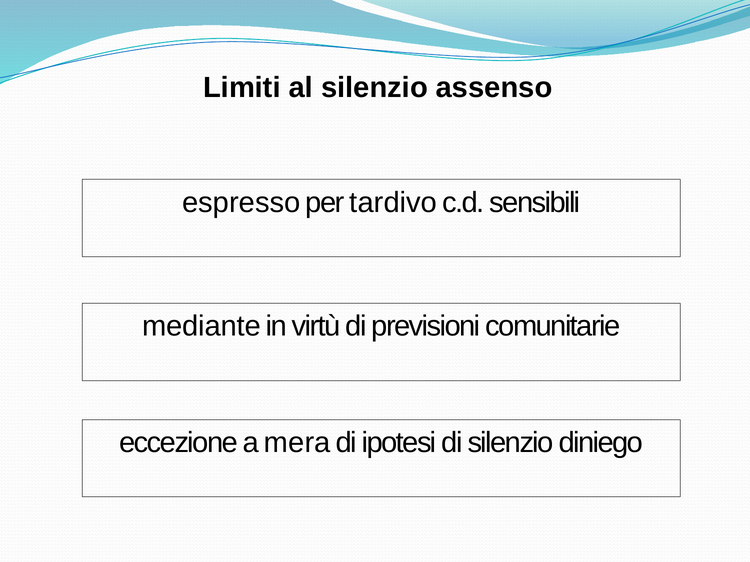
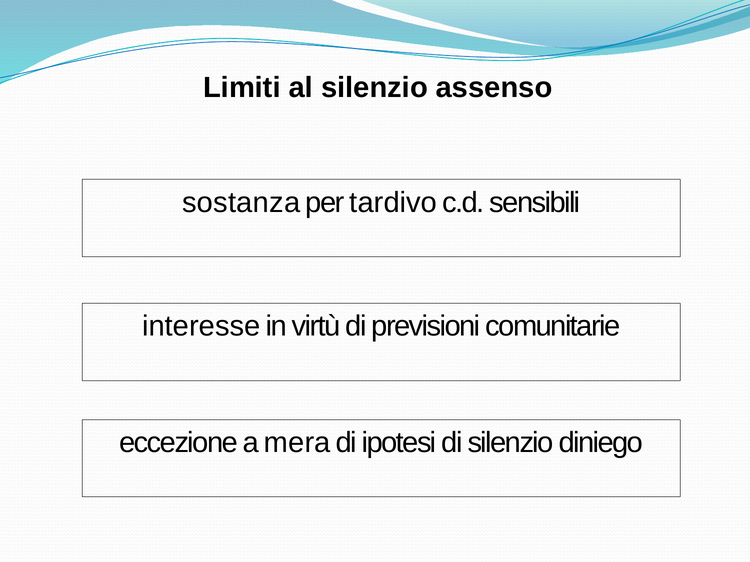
espresso: espresso -> sostanza
mediante: mediante -> interesse
